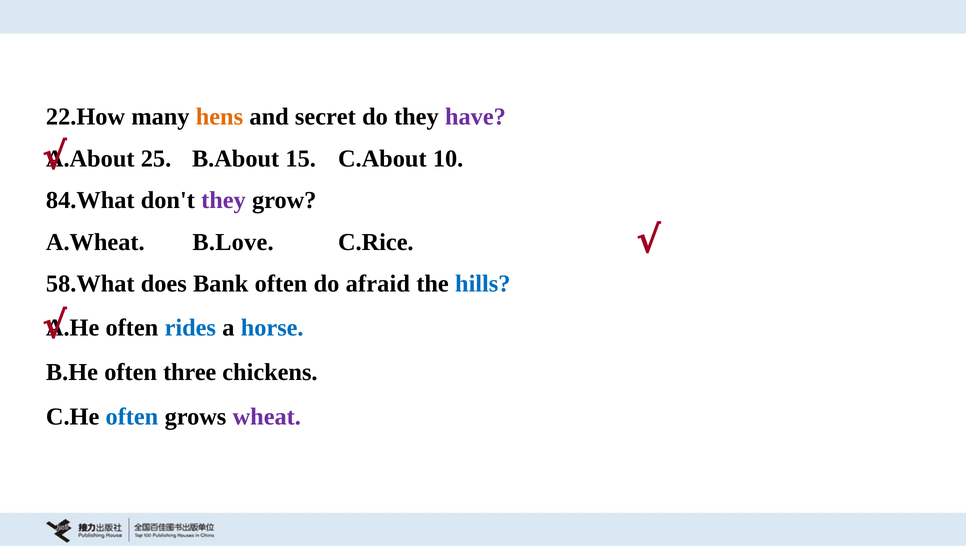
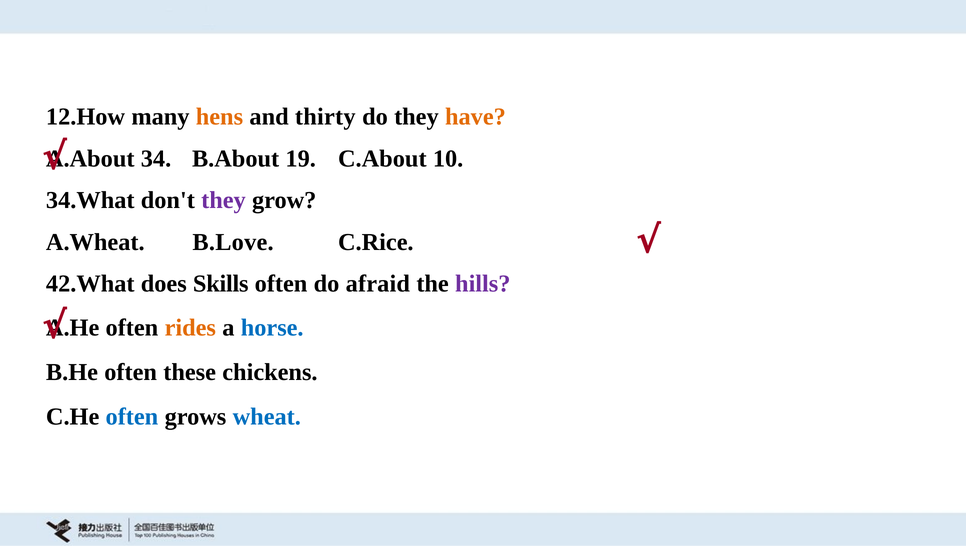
22.How: 22.How -> 12.How
secret: secret -> thirty
have colour: purple -> orange
25: 25 -> 34
15: 15 -> 19
84.What: 84.What -> 34.What
58.What: 58.What -> 42.What
Bank: Bank -> Skills
hills colour: blue -> purple
rides colour: blue -> orange
three: three -> these
wheat colour: purple -> blue
